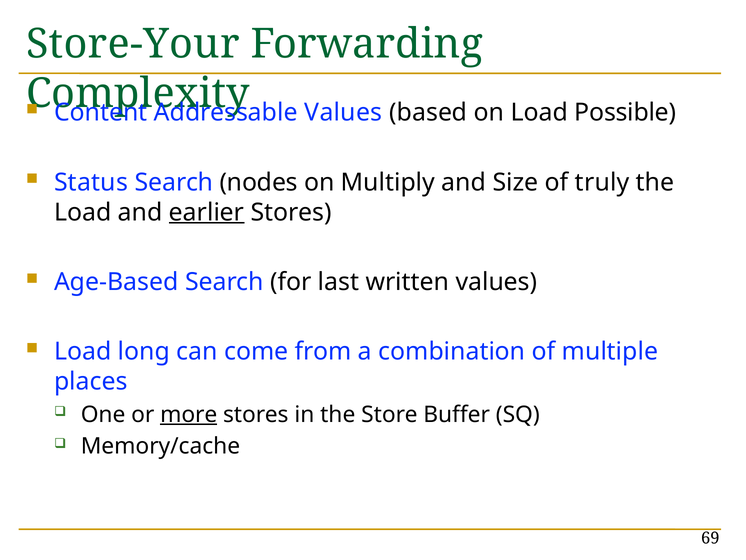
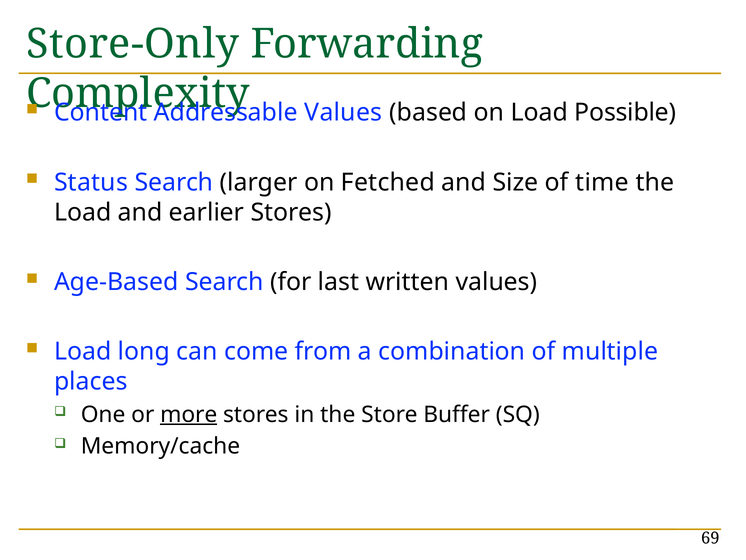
Store-Your: Store-Your -> Store-Only
nodes: nodes -> larger
Multiply: Multiply -> Fetched
truly: truly -> time
earlier underline: present -> none
